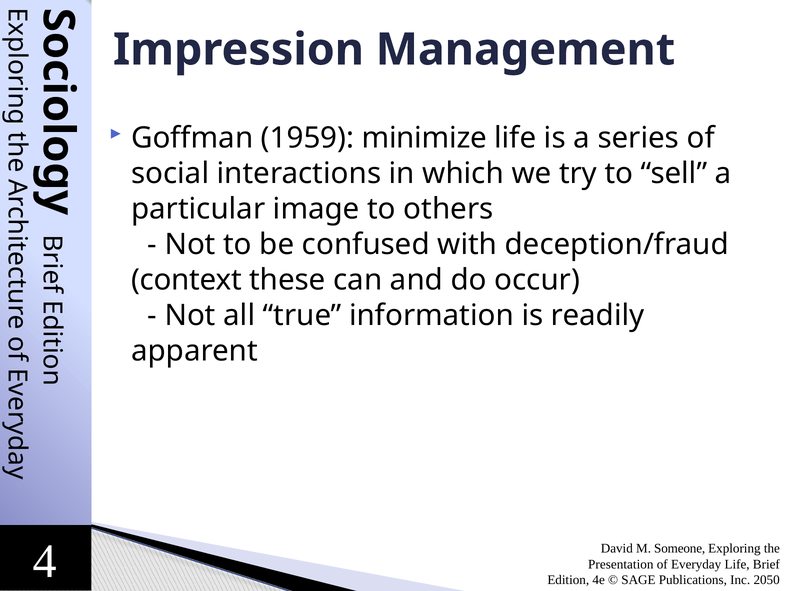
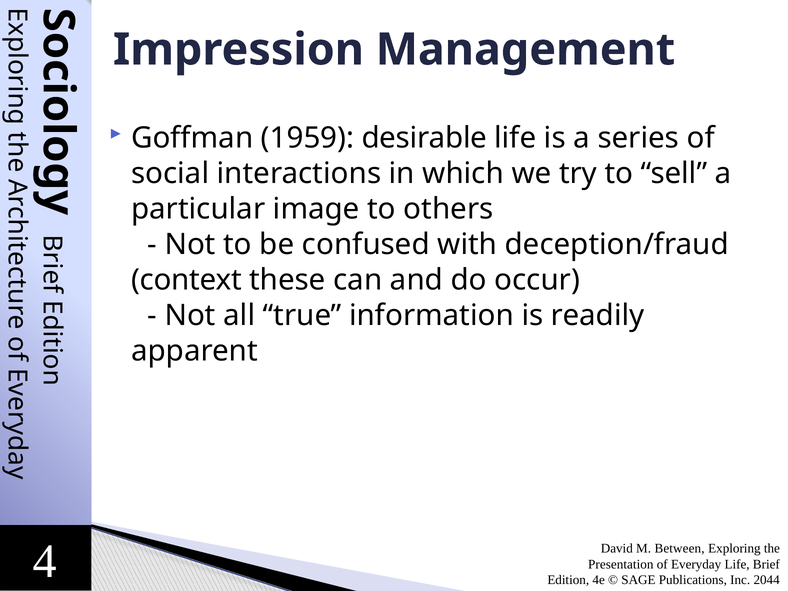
minimize: minimize -> desirable
Someone: Someone -> Between
2050: 2050 -> 2044
